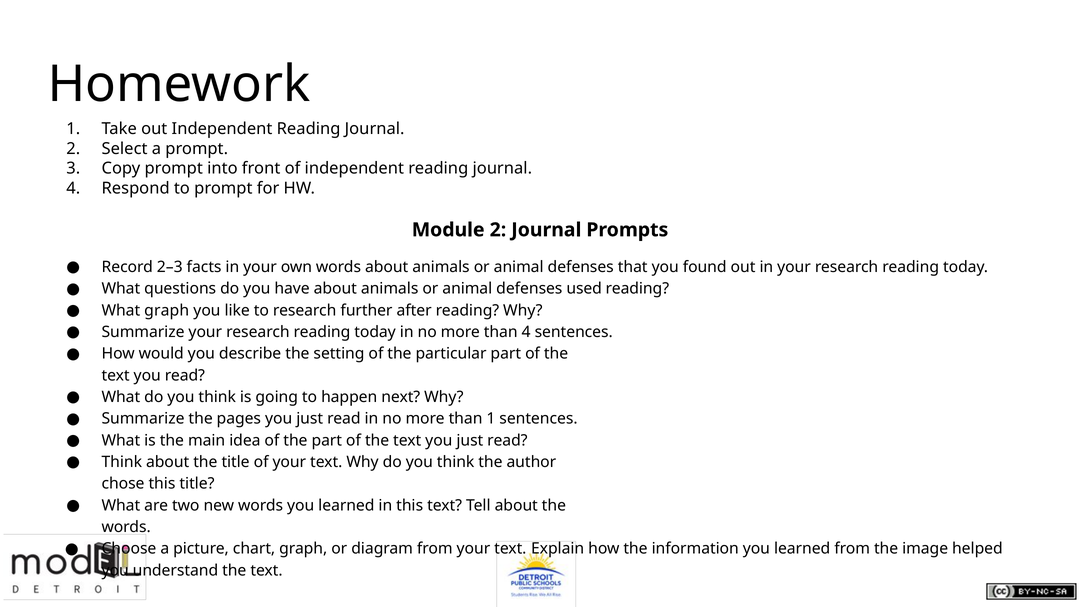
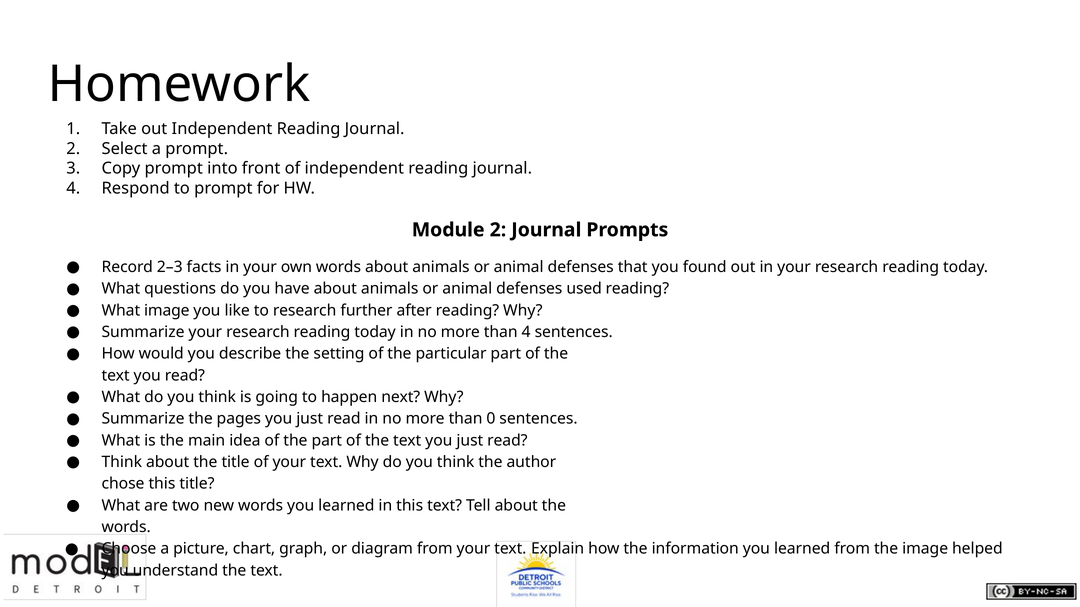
What graph: graph -> image
than 1: 1 -> 0
